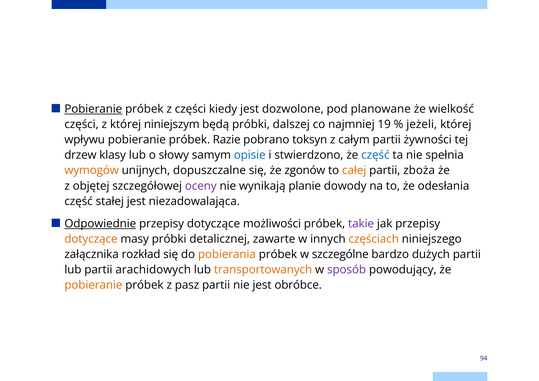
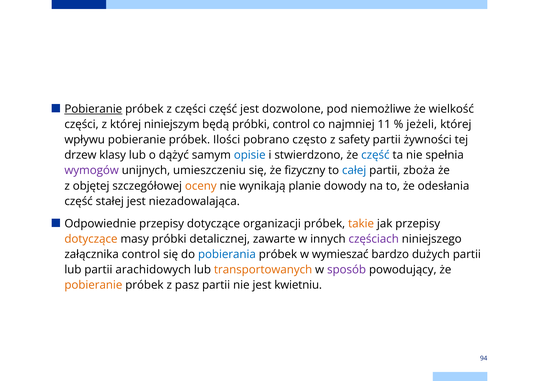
części kiedy: kiedy -> część
planowane: planowane -> niemożliwe
próbki dalszej: dalszej -> control
19: 19 -> 11
Razie: Razie -> Ilości
toksyn: toksyn -> często
całym: całym -> safety
słowy: słowy -> dążyć
wymogów colour: orange -> purple
dopuszczalne: dopuszczalne -> umieszczeniu
zgonów: zgonów -> fizyczny
całej colour: orange -> blue
oceny colour: purple -> orange
Odpowiednie underline: present -> none
możliwości: możliwości -> organizacji
takie colour: purple -> orange
częściach colour: orange -> purple
załącznika rozkład: rozkład -> control
pobierania colour: orange -> blue
szczególne: szczególne -> wymieszać
obróbce: obróbce -> kwietniu
